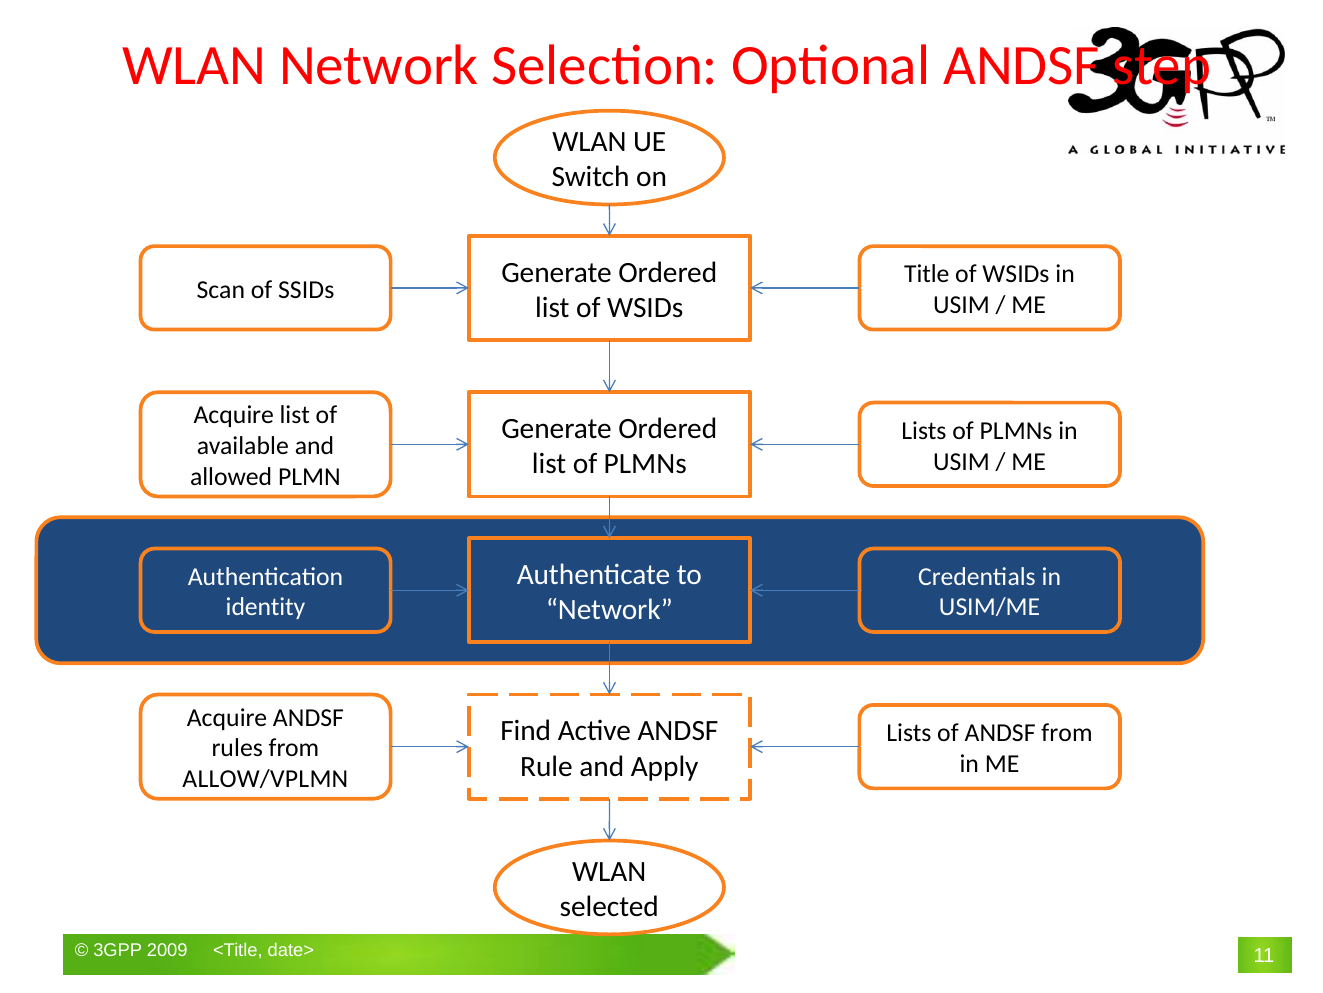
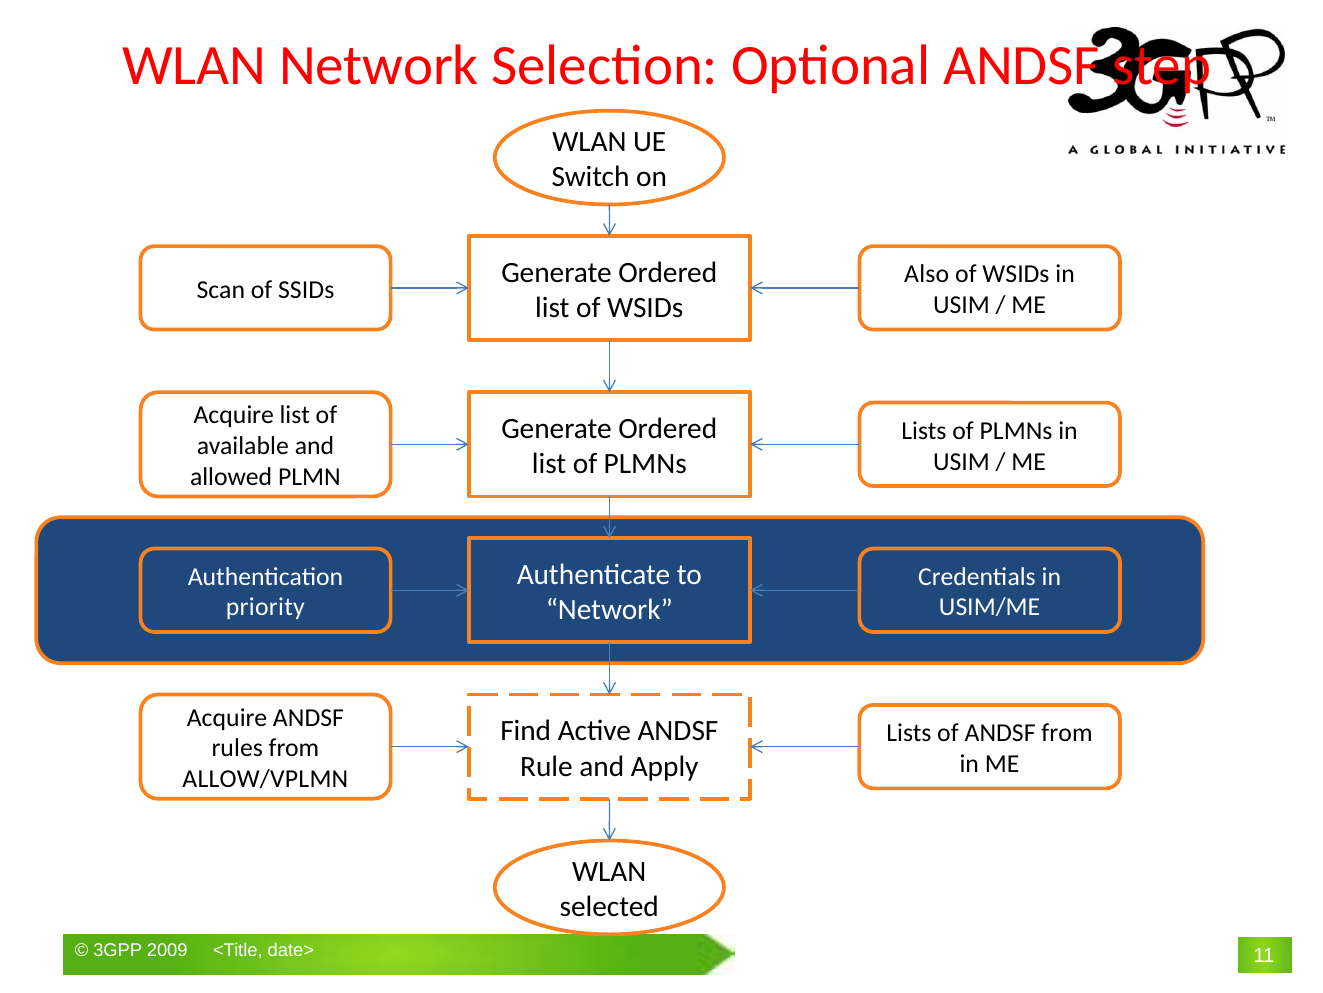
Title: Title -> Also
identity: identity -> priority
